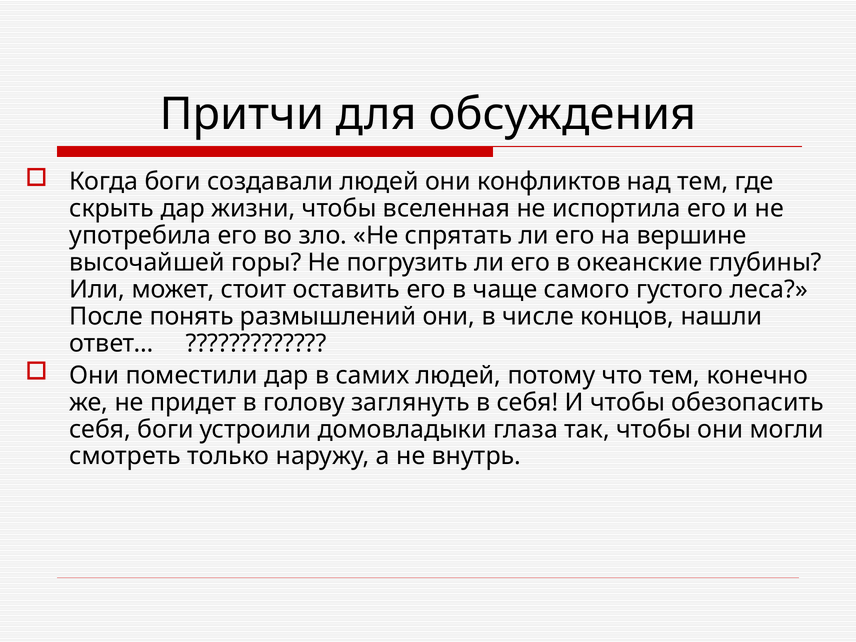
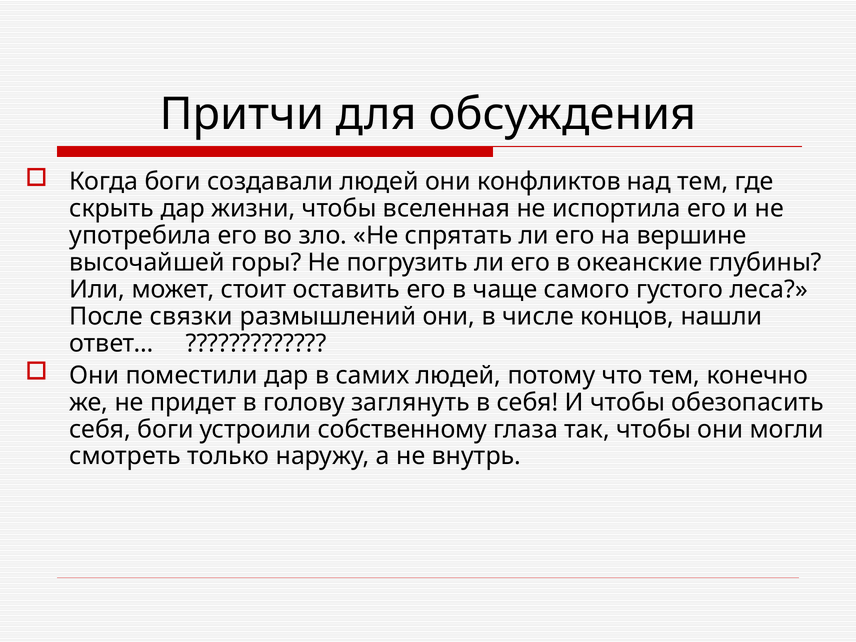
понять: понять -> связки
домовладыки: домовладыки -> собственному
